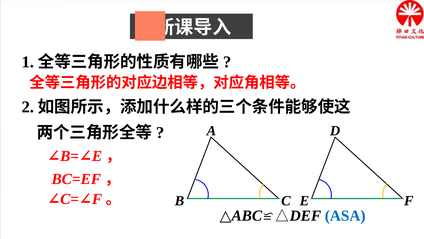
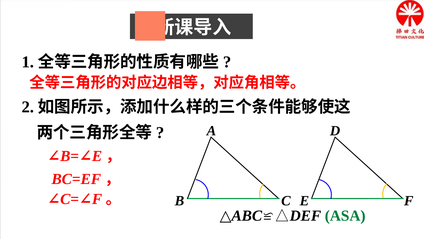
ASA colour: blue -> green
